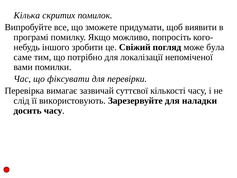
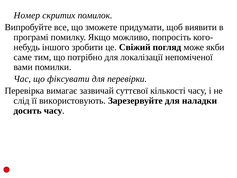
Кілька: Кілька -> Номер
була: була -> якби
